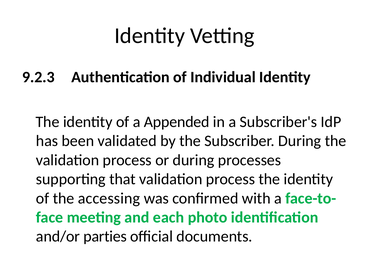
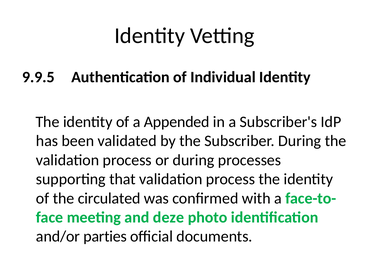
9.2.3: 9.2.3 -> 9.9.5
accessing: accessing -> circulated
each: each -> deze
